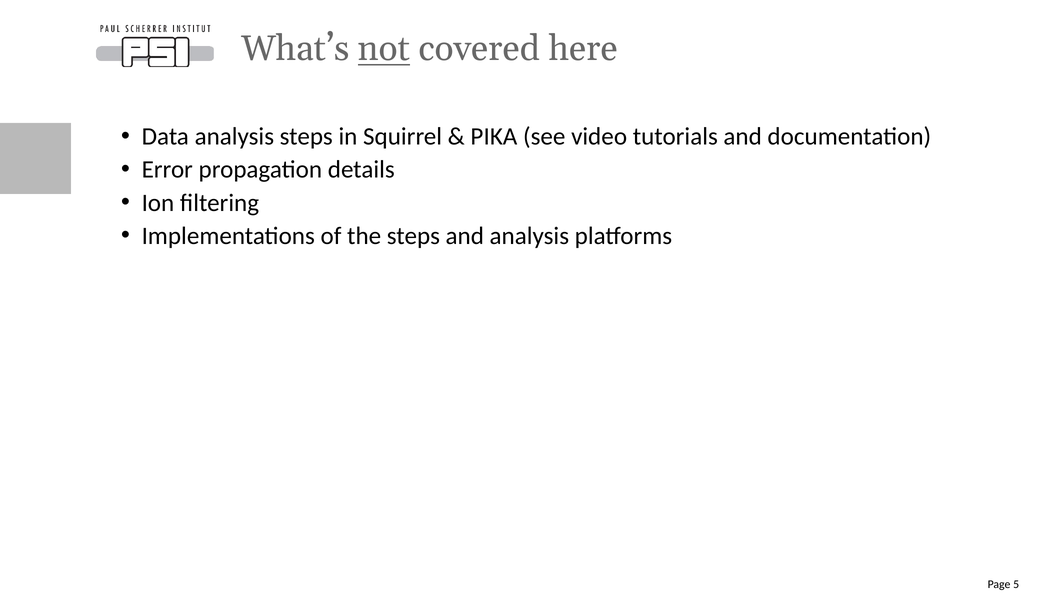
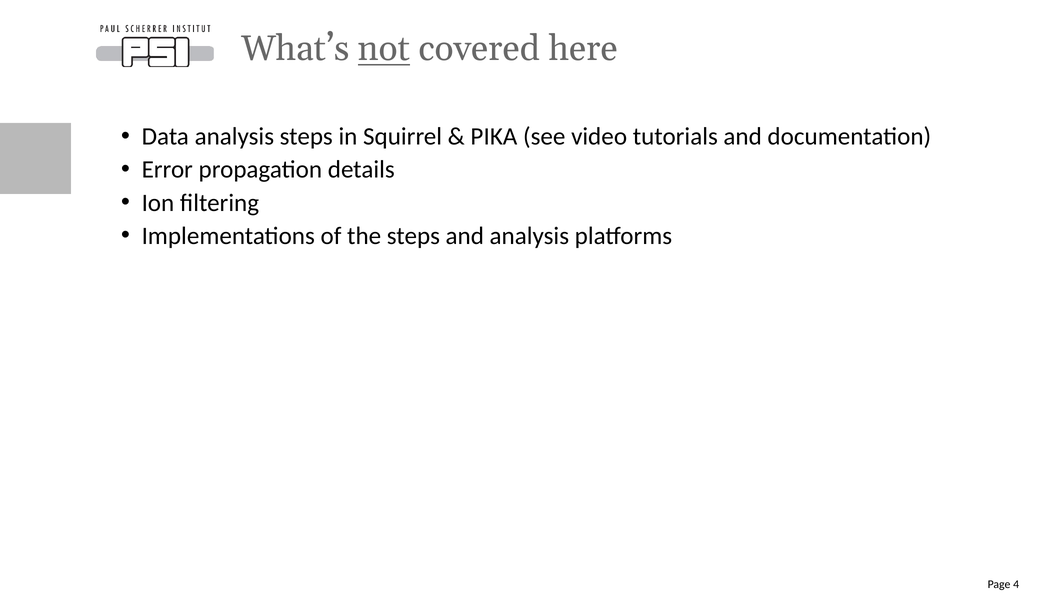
5: 5 -> 4
